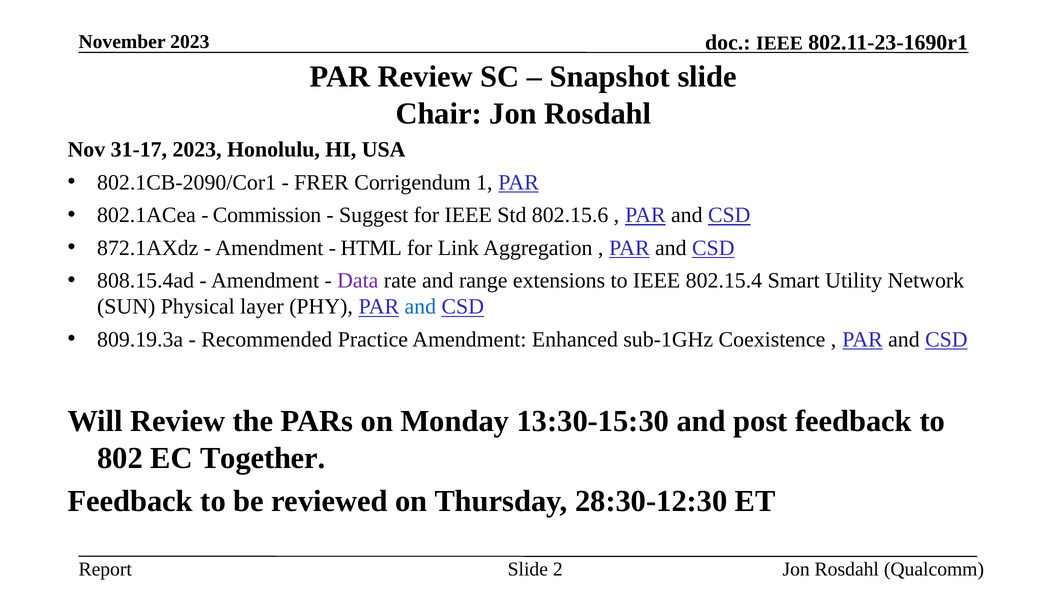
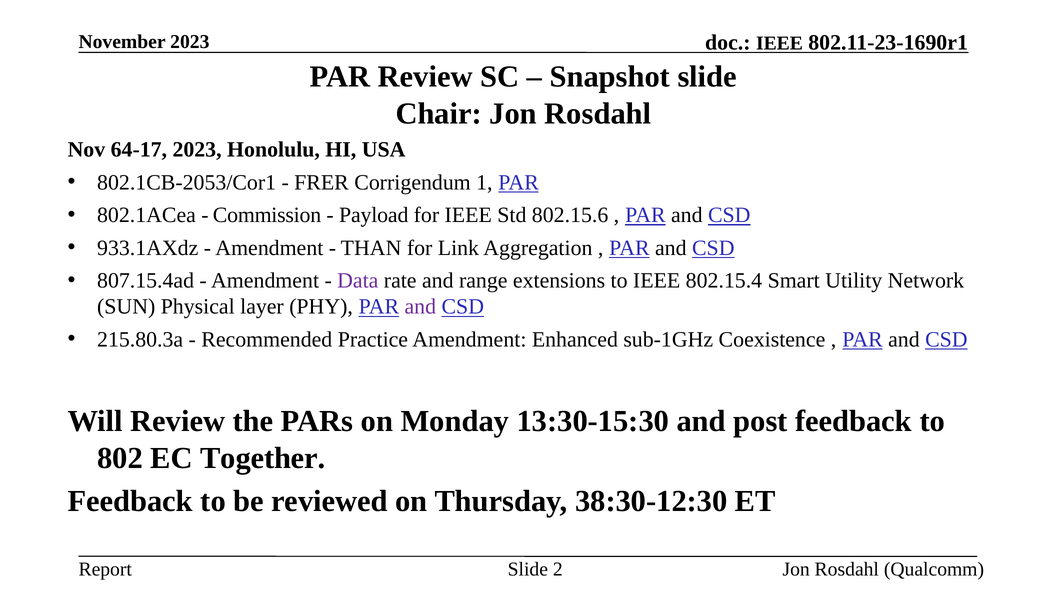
31-17: 31-17 -> 64-17
802.1CB-2090/Cor1: 802.1CB-2090/Cor1 -> 802.1CB-2053/Cor1
Suggest: Suggest -> Payload
872.1AXdz: 872.1AXdz -> 933.1AXdz
HTML: HTML -> THAN
808.15.4ad: 808.15.4ad -> 807.15.4ad
and at (420, 307) colour: blue -> purple
809.19.3a: 809.19.3a -> 215.80.3a
28:30-12:30: 28:30-12:30 -> 38:30-12:30
